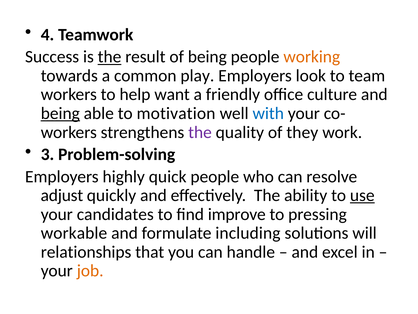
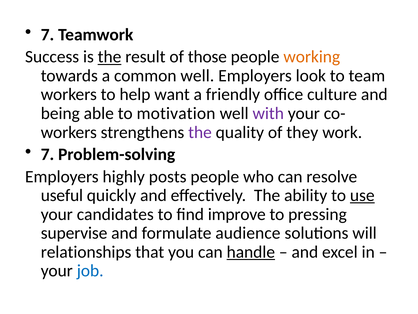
4 at (47, 35): 4 -> 7
of being: being -> those
common play: play -> well
being at (60, 113) underline: present -> none
with colour: blue -> purple
3 at (47, 154): 3 -> 7
quick: quick -> posts
adjust: adjust -> useful
workable: workable -> supervise
including: including -> audience
handle underline: none -> present
job colour: orange -> blue
